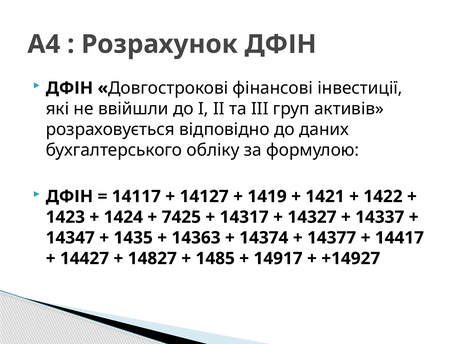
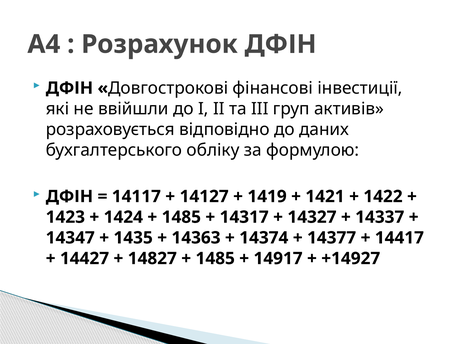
7425 at (181, 217): 7425 -> 1485
